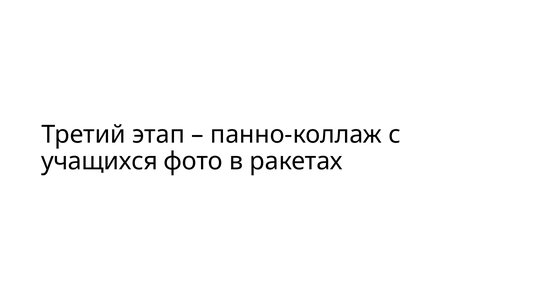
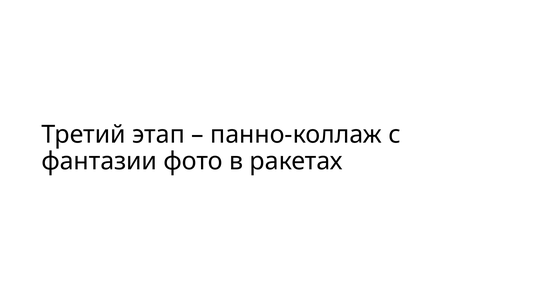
учащихся: учащихся -> фантазии
